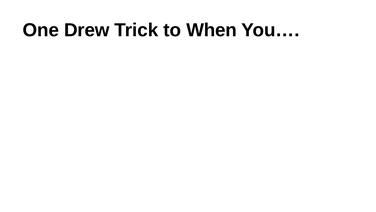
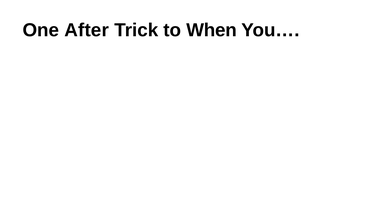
Drew: Drew -> After
